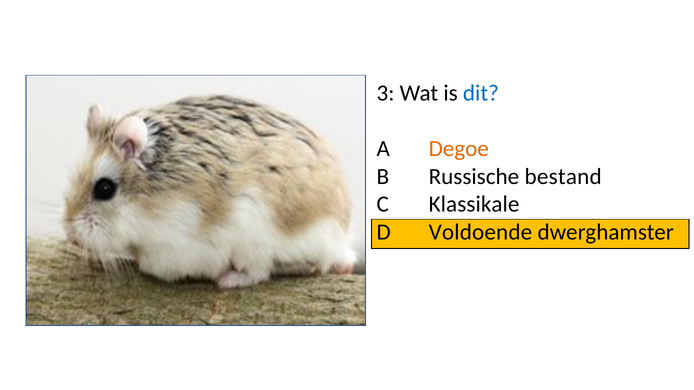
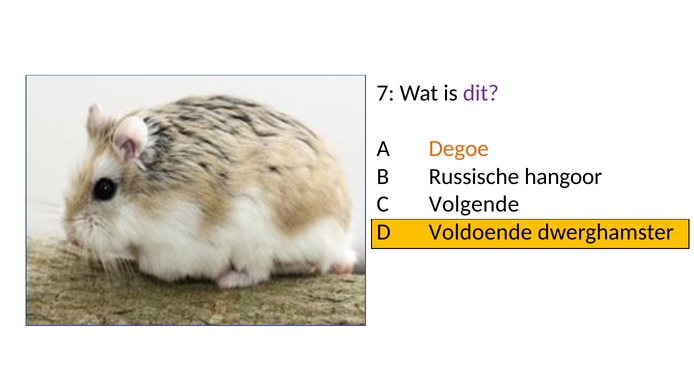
3: 3 -> 7
dit colour: blue -> purple
bestand: bestand -> hangoor
Klassikale: Klassikale -> Volgende
